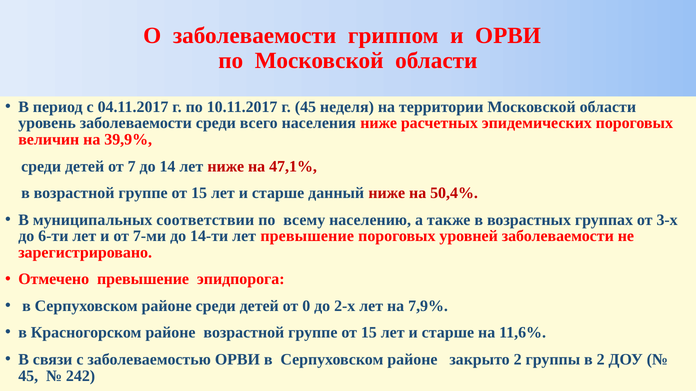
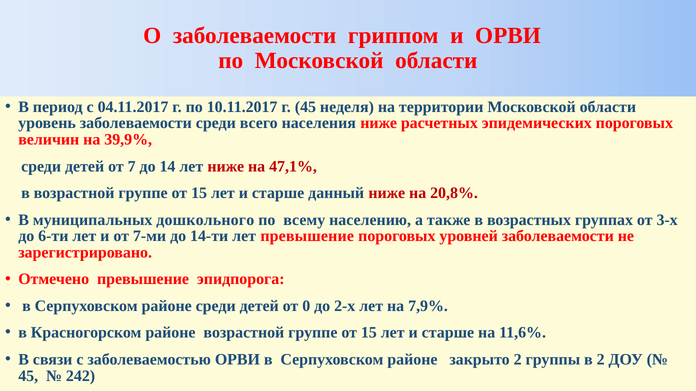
50,4%: 50,4% -> 20,8%
соответствии: соответствии -> дошкольного
